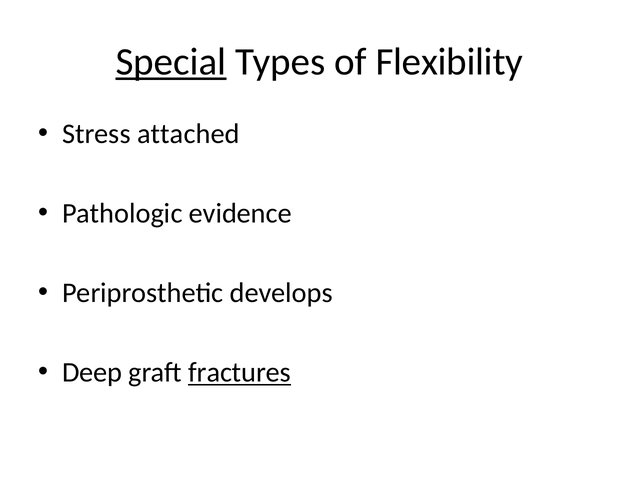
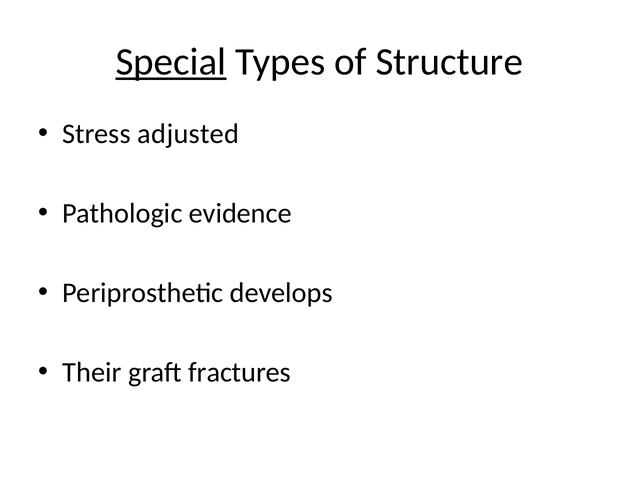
Flexibility: Flexibility -> Structure
attached: attached -> adjusted
Deep: Deep -> Their
fractures underline: present -> none
